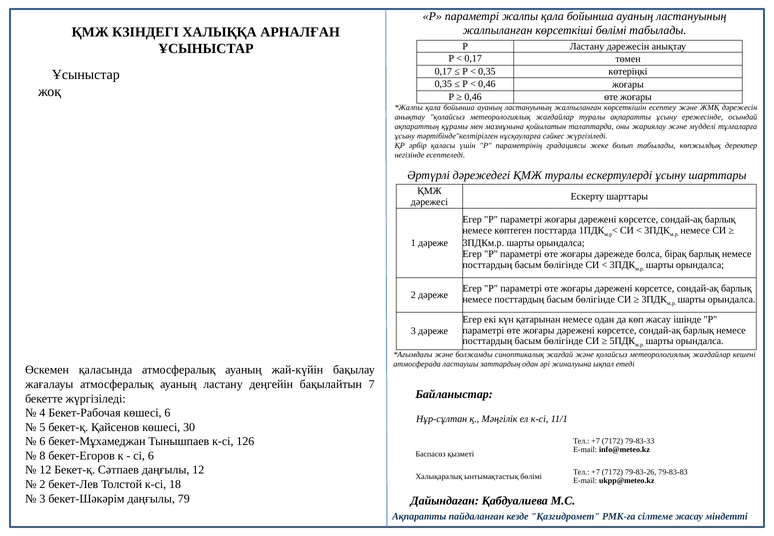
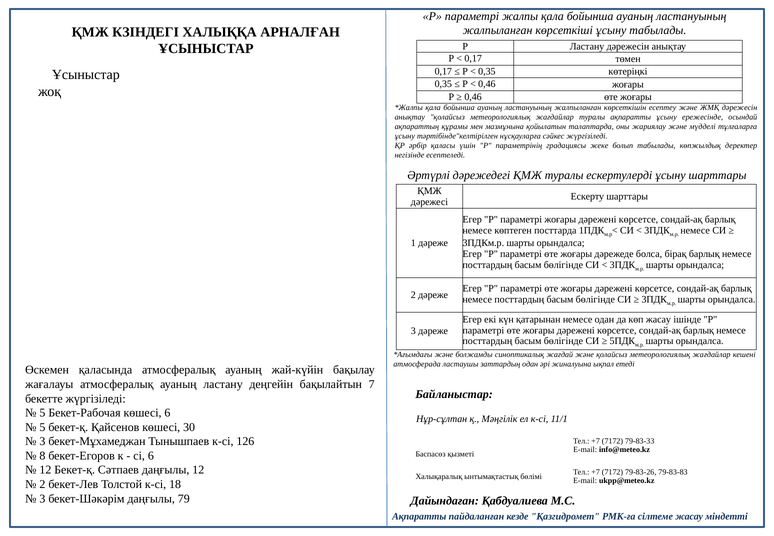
көрсеткіші бөлімі: бөлімі -> ұсыну
4 at (42, 413): 4 -> 5
6 at (42, 441): 6 -> 3
